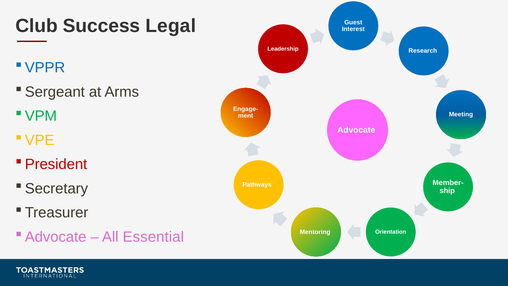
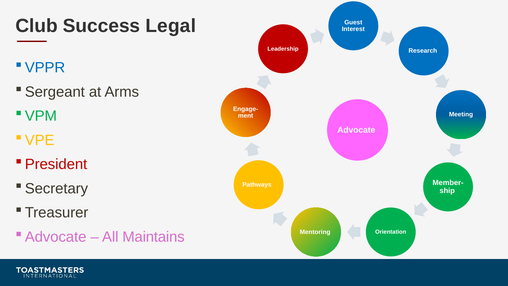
Essential: Essential -> Maintains
